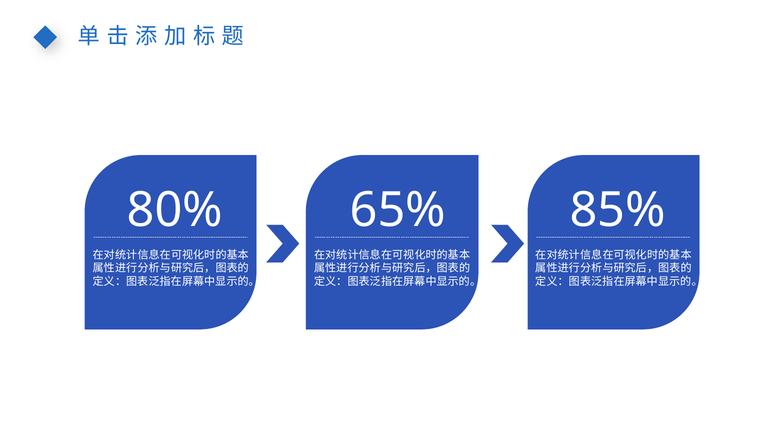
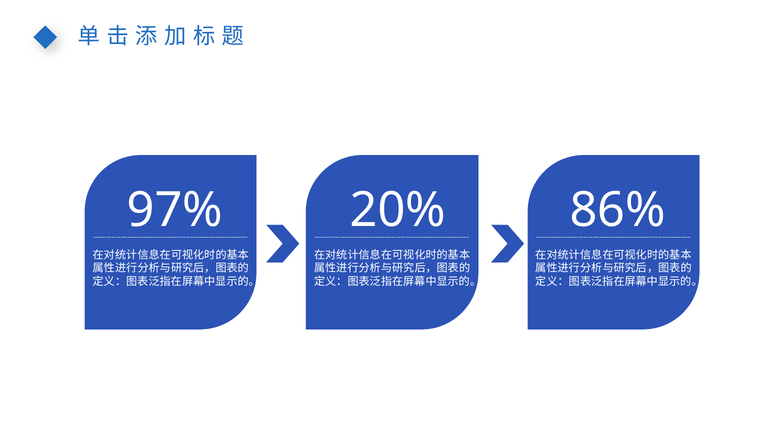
80%: 80% -> 97%
65%: 65% -> 20%
85%: 85% -> 86%
